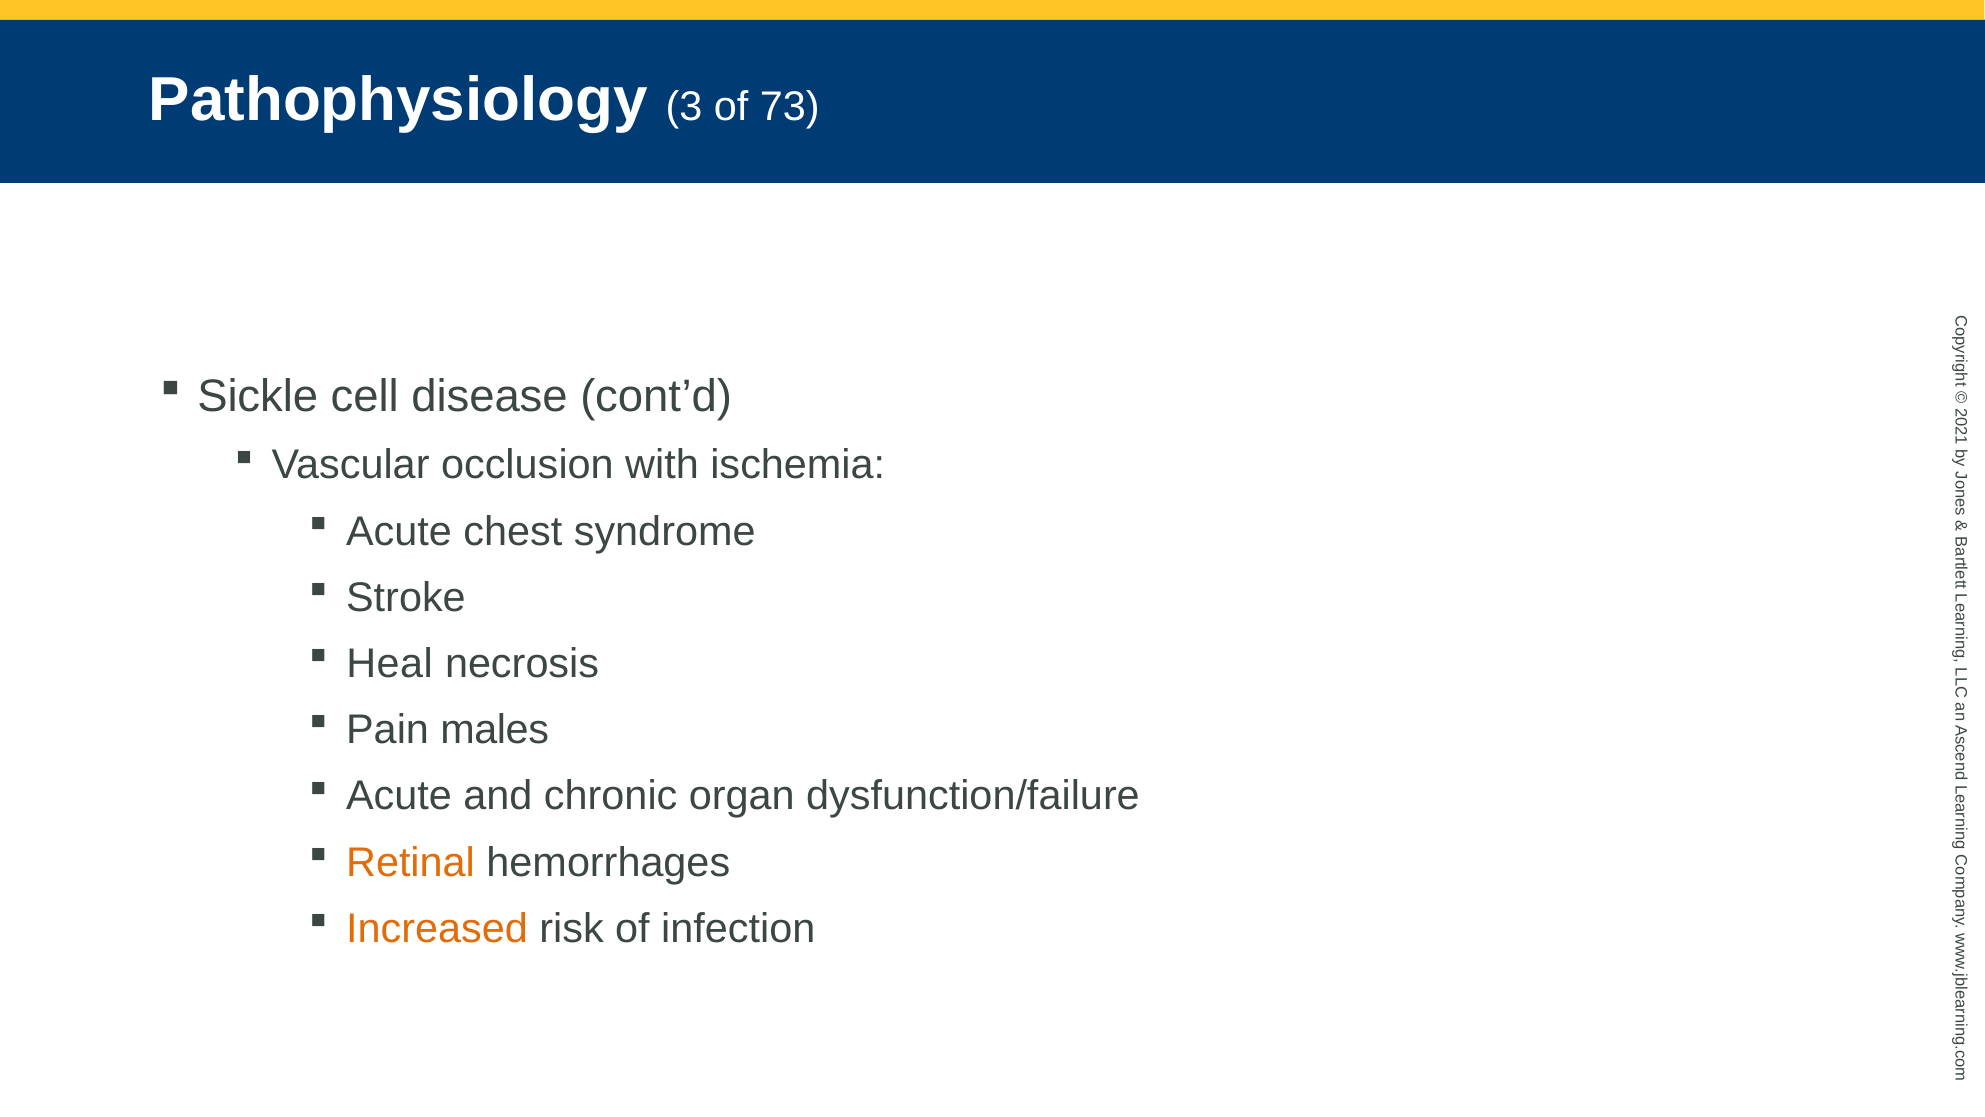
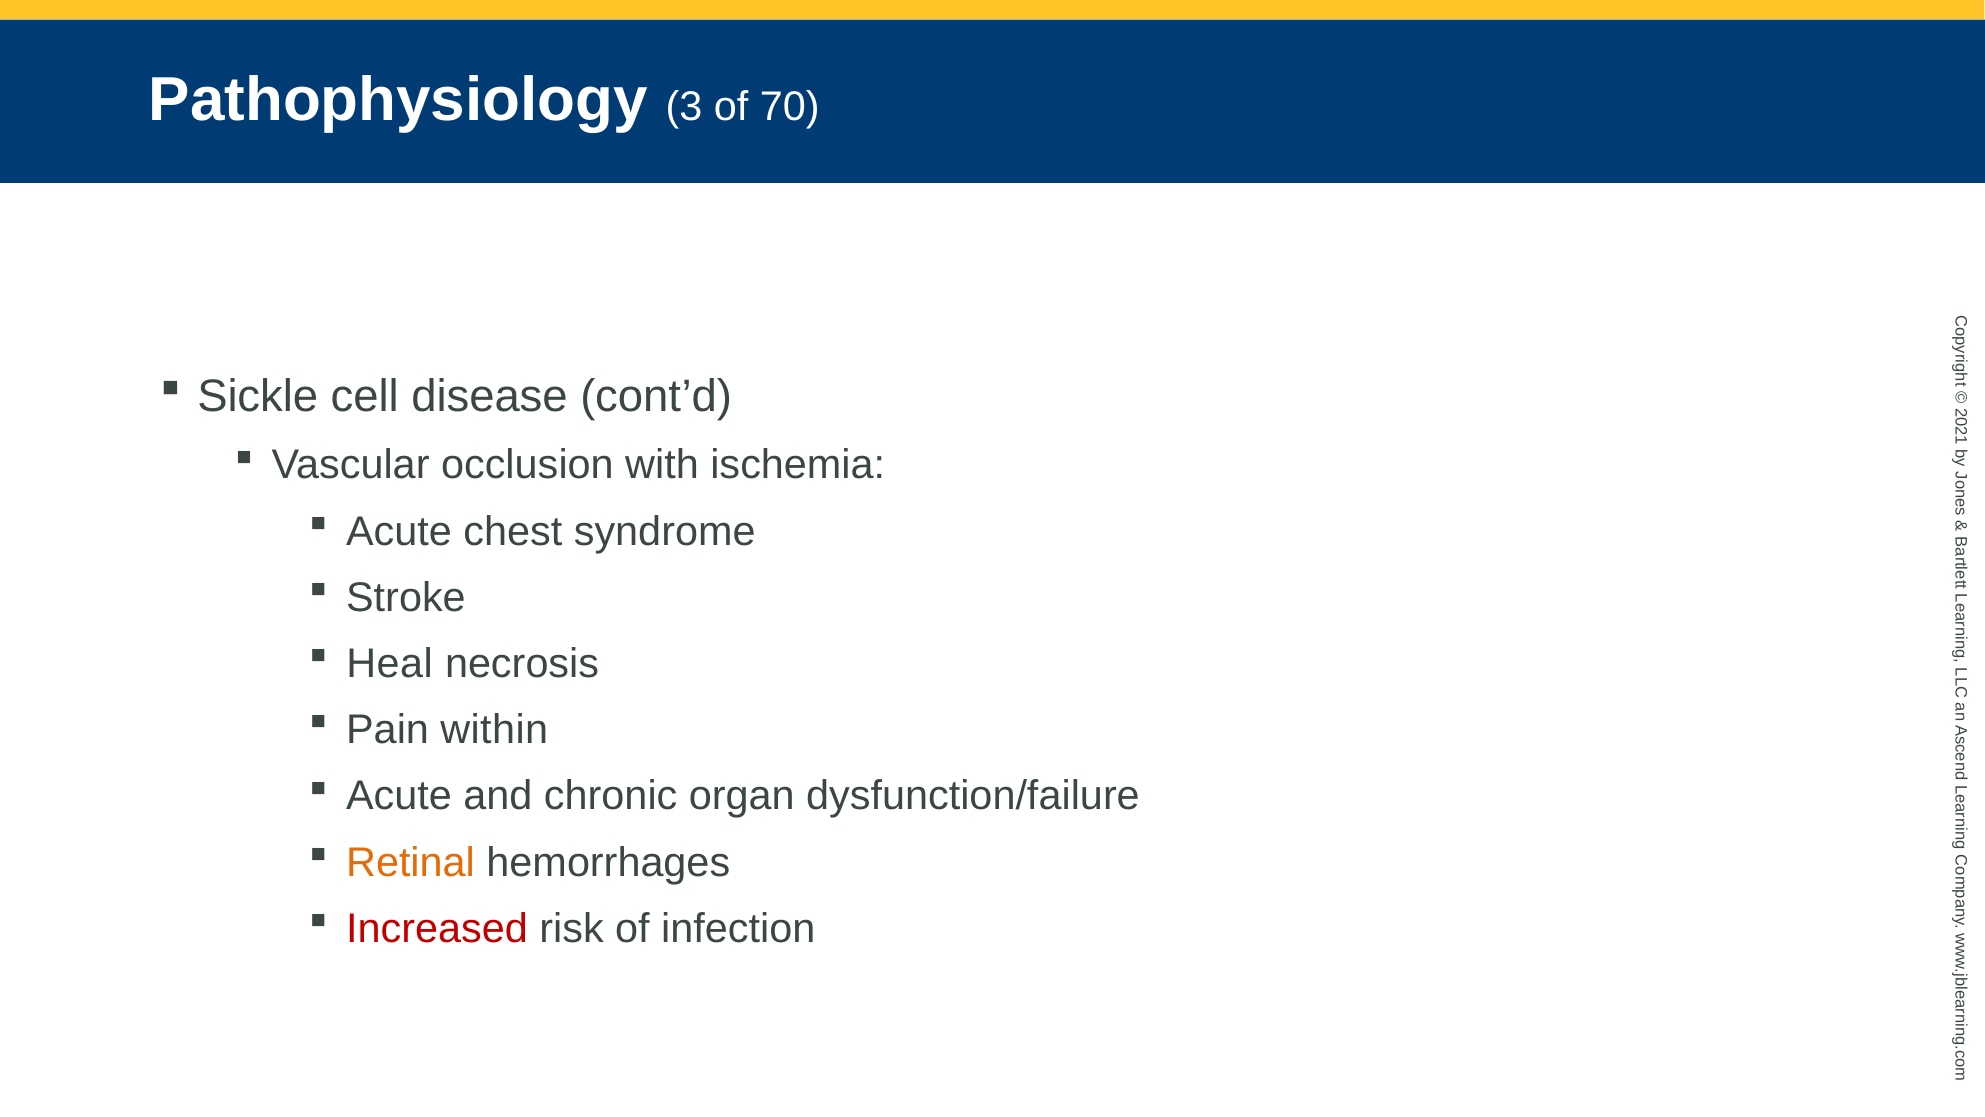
73: 73 -> 70
males: males -> within
Increased colour: orange -> red
